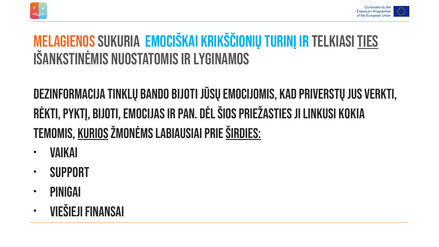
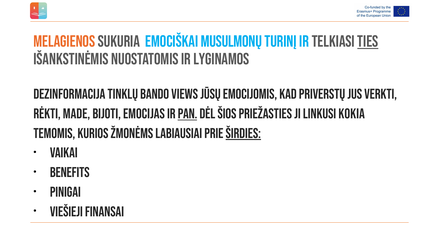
krikščionių: krikščionių -> musulmonų
bando bijoti: bijoti -> views
pyktį: pyktį -> made
pan underline: none -> present
kurios underline: present -> none
Support: Support -> Benefits
